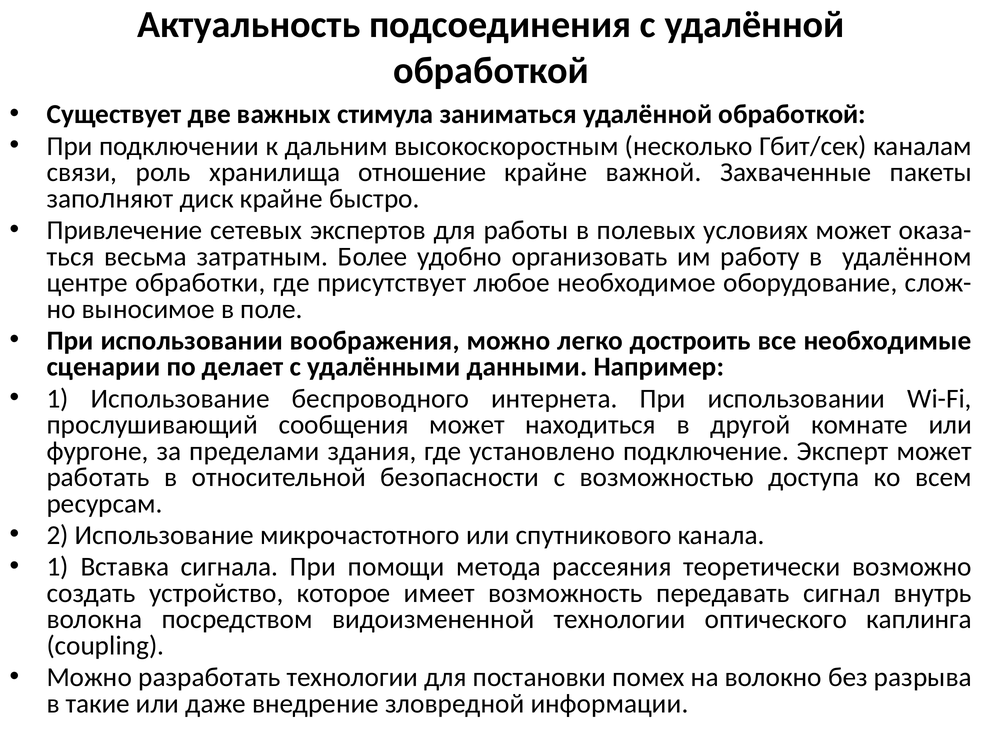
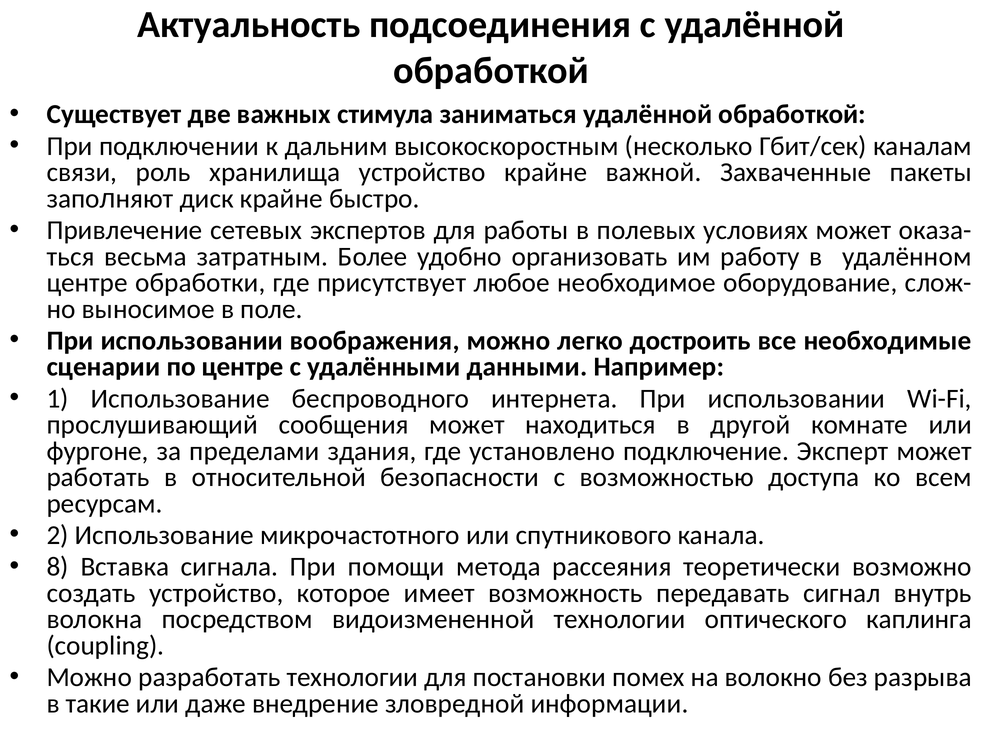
хранилища отношение: отношение -> устройство
по делает: делает -> центре
1 at (58, 567): 1 -> 8
